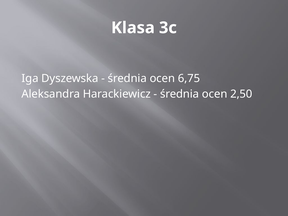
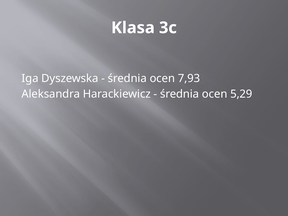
6,75: 6,75 -> 7,93
2,50: 2,50 -> 5,29
